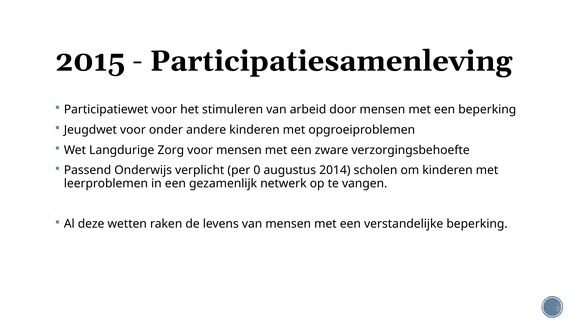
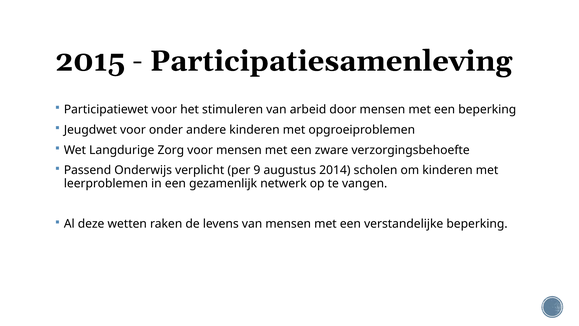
0: 0 -> 9
